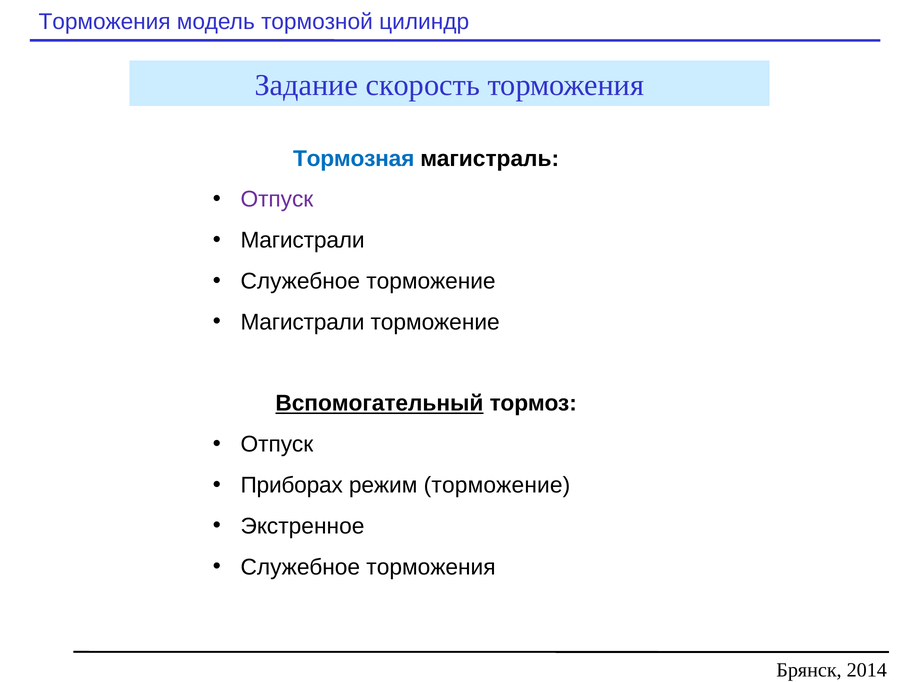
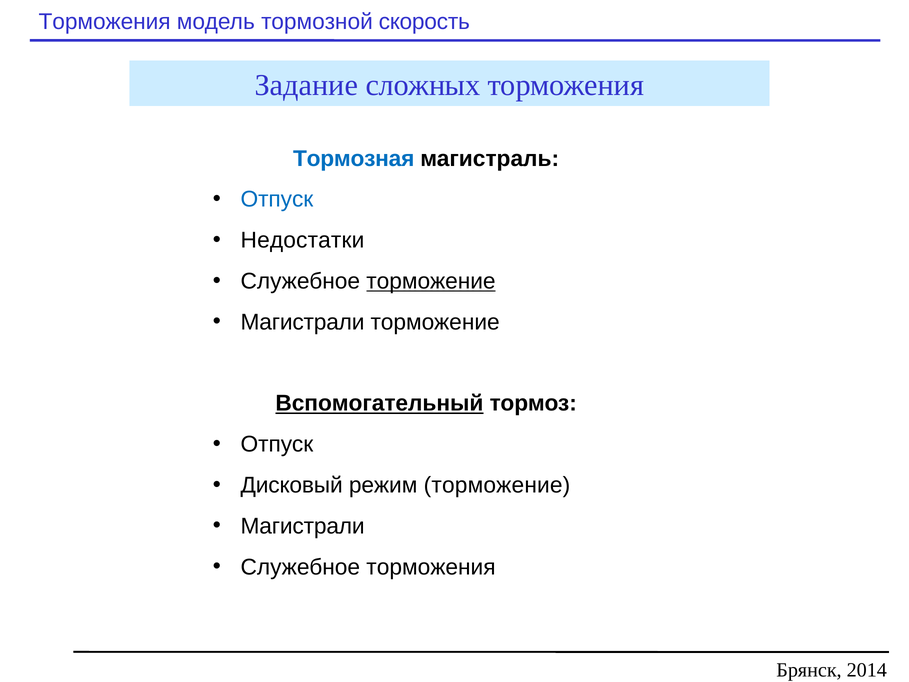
цилиндр: цилиндр -> скорость
скорость: скорость -> сложных
Отпуск at (277, 199) colour: purple -> blue
Магистрали at (303, 240): Магистрали -> Недостатки
торможение at (431, 281) underline: none -> present
Приборах: Приборах -> Дисковый
Экстренное at (303, 526): Экстренное -> Магистрали
